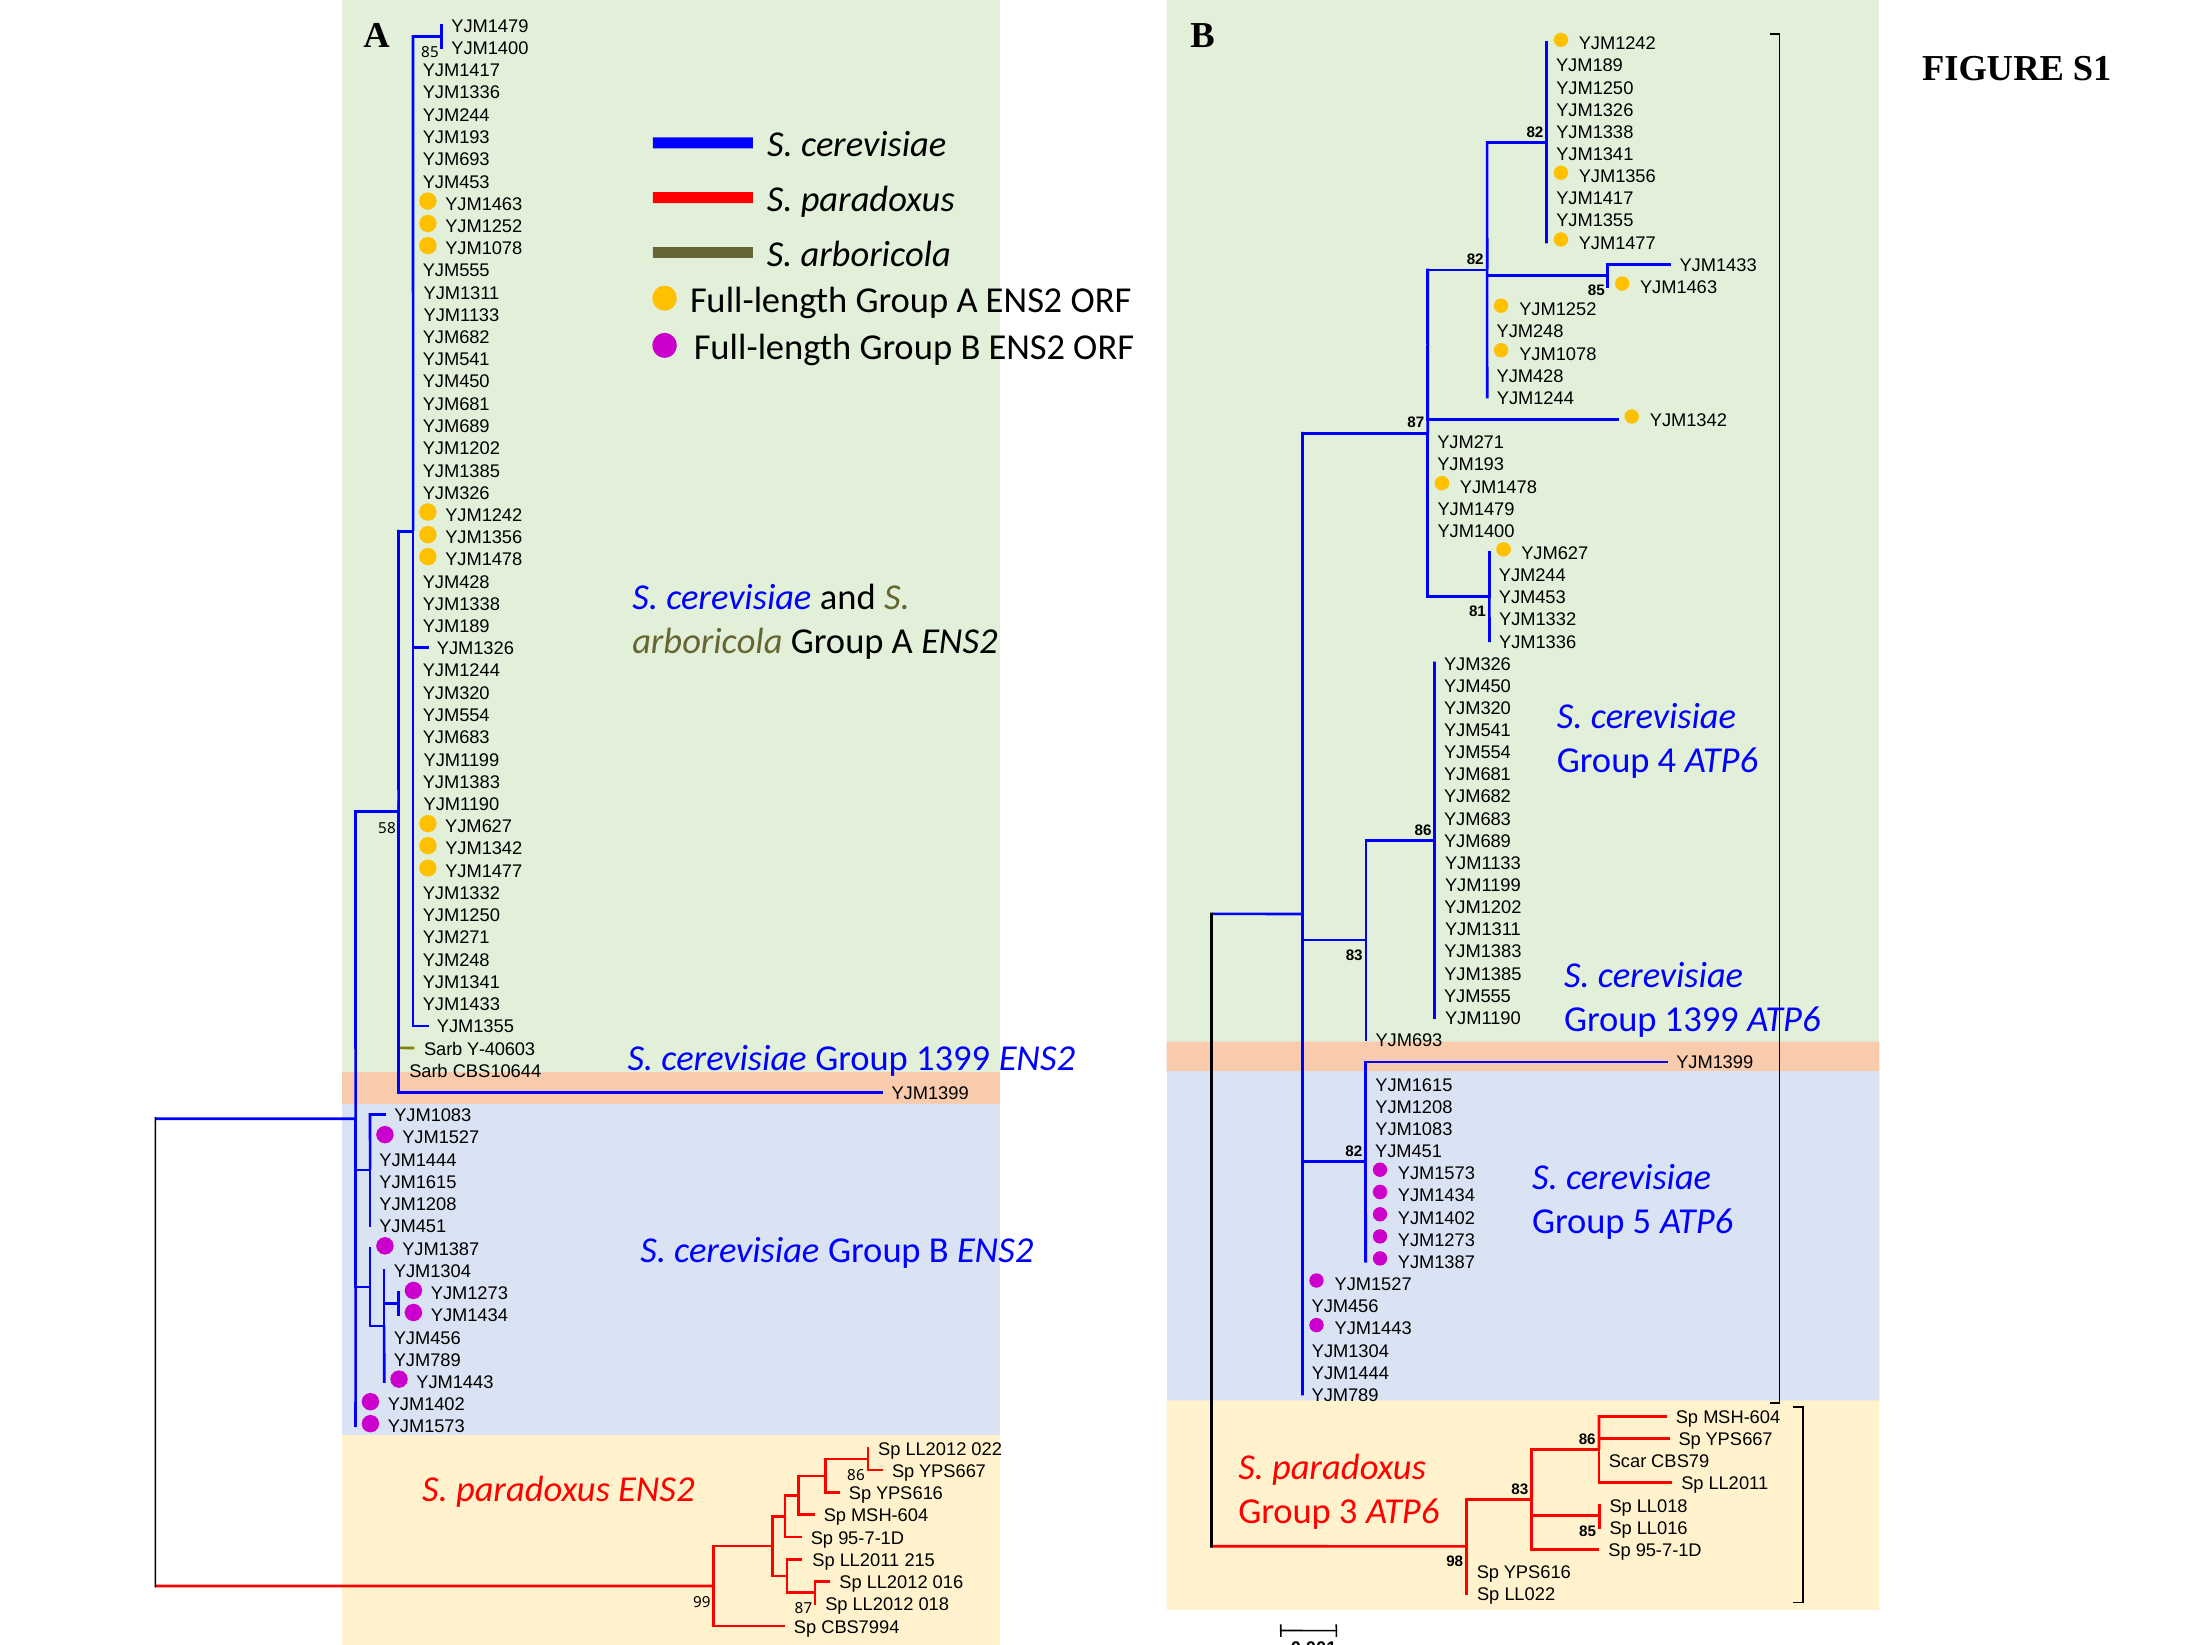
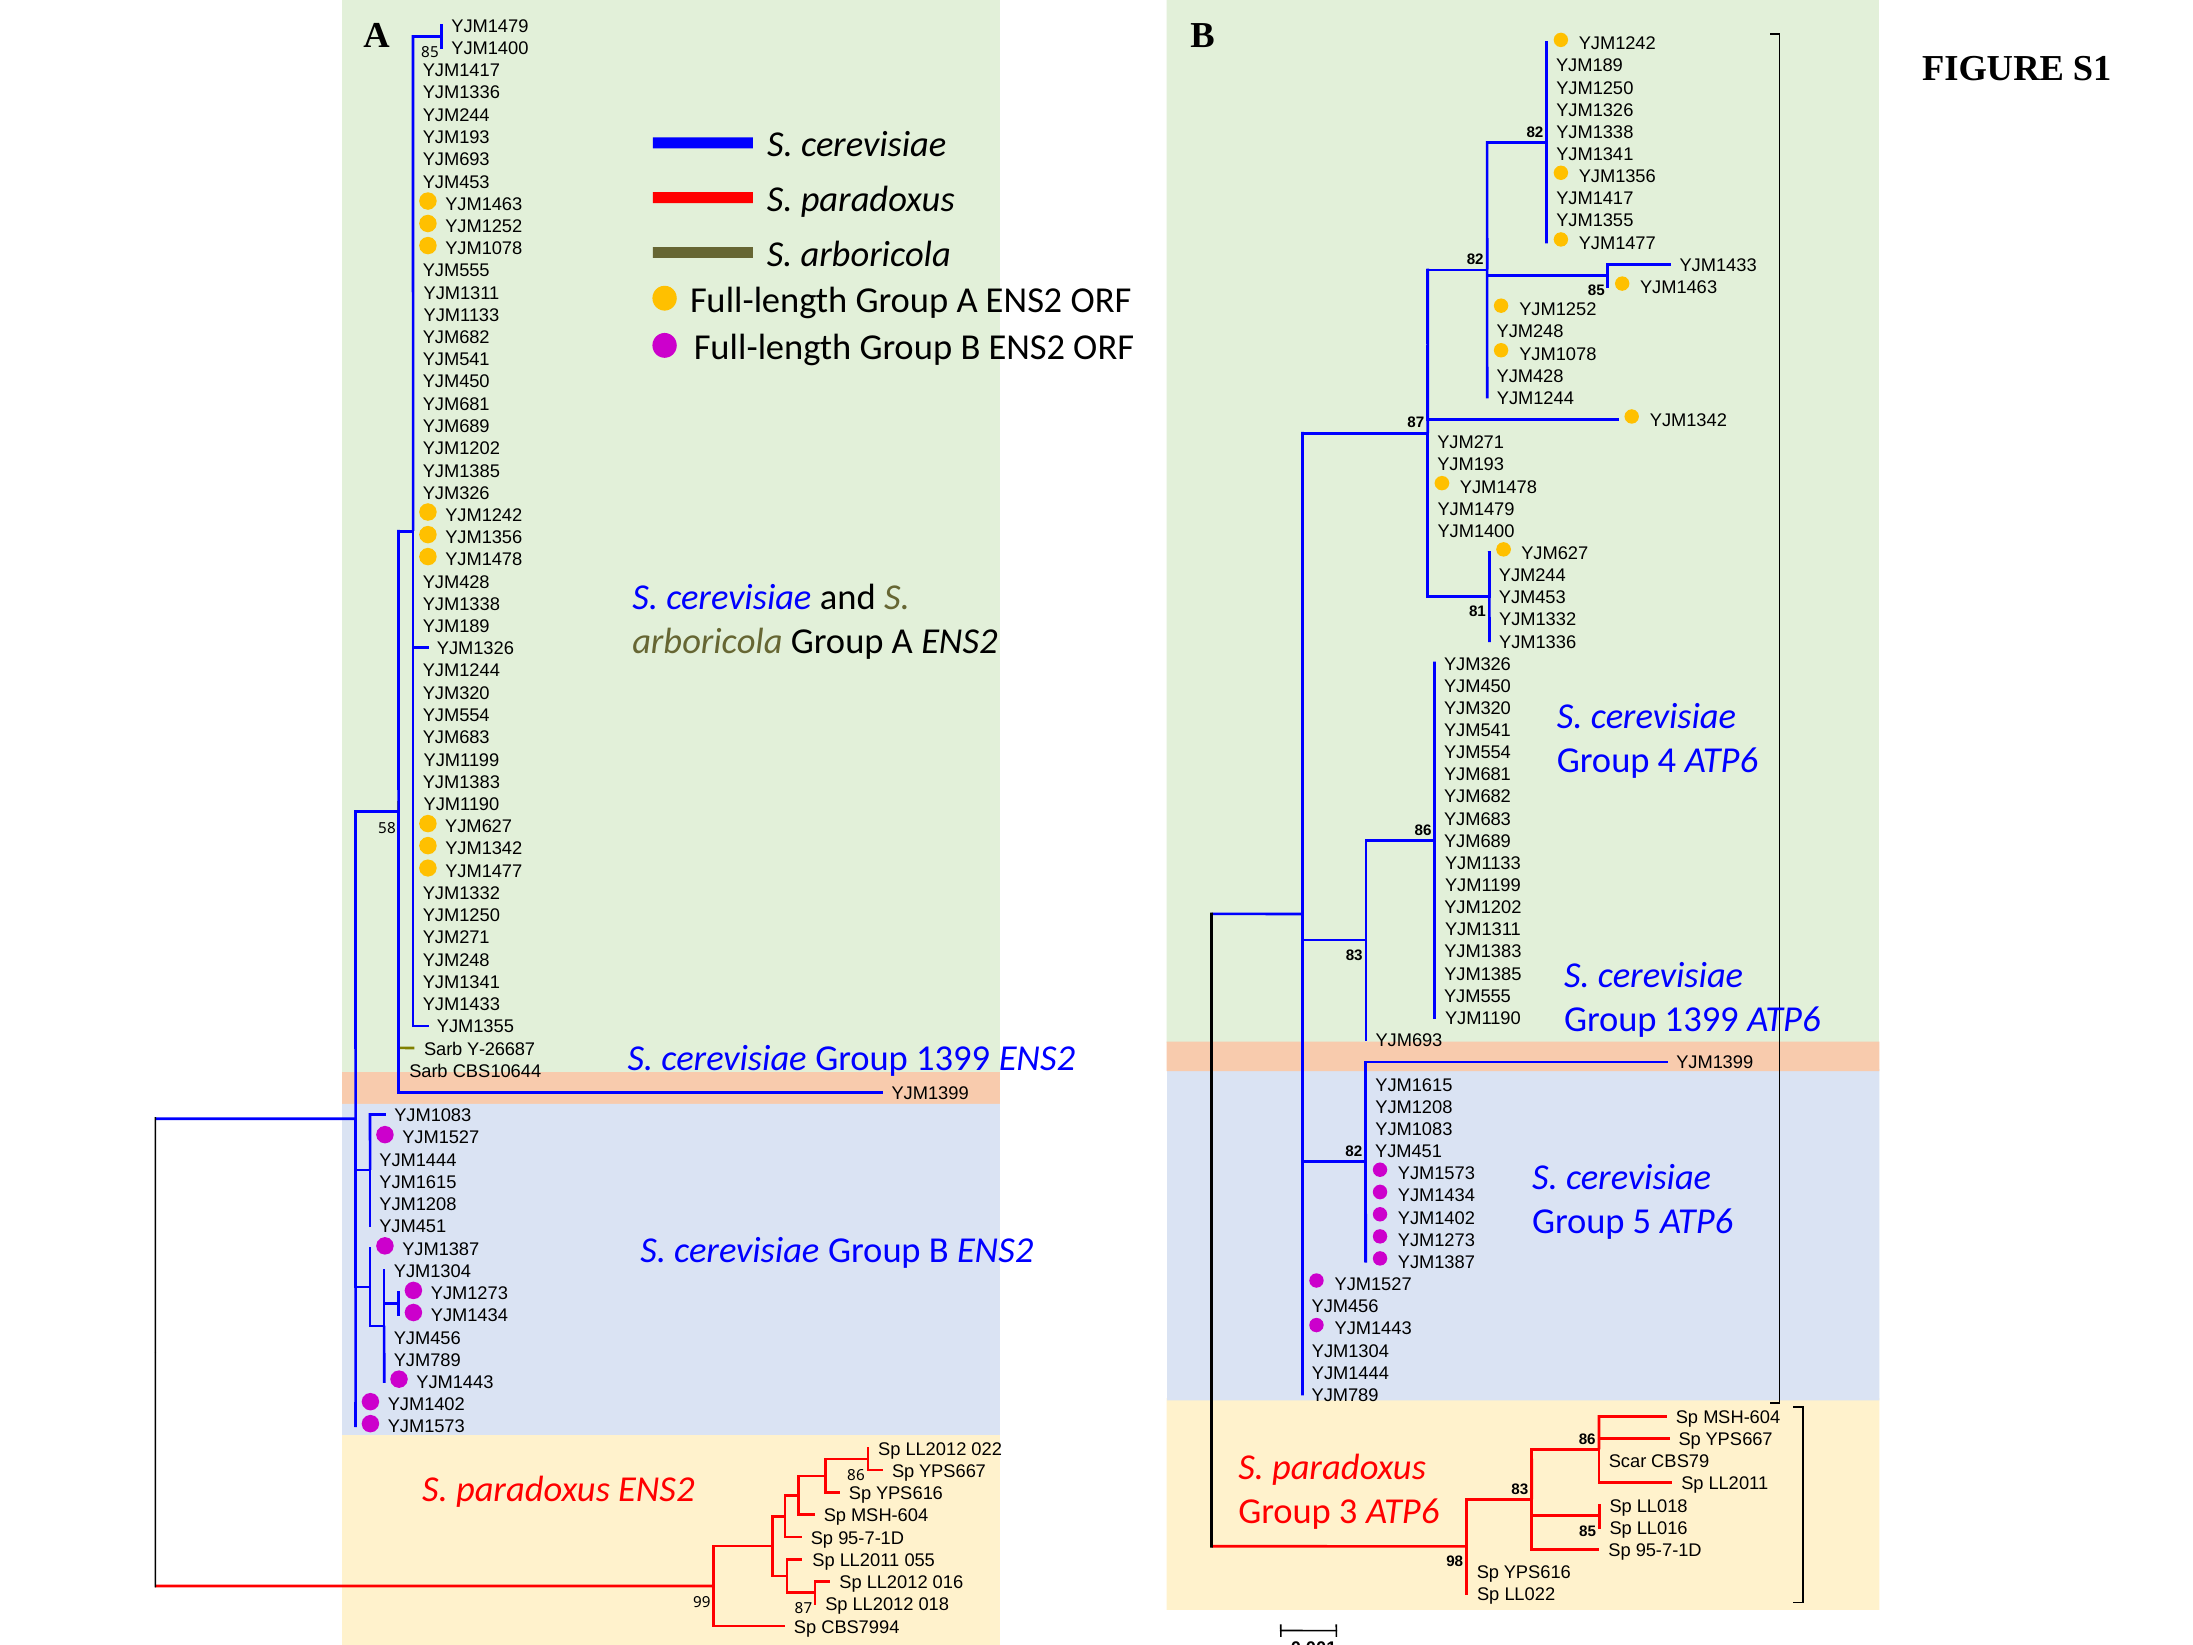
Y-40603: Y-40603 -> Y-26687
215: 215 -> 055
